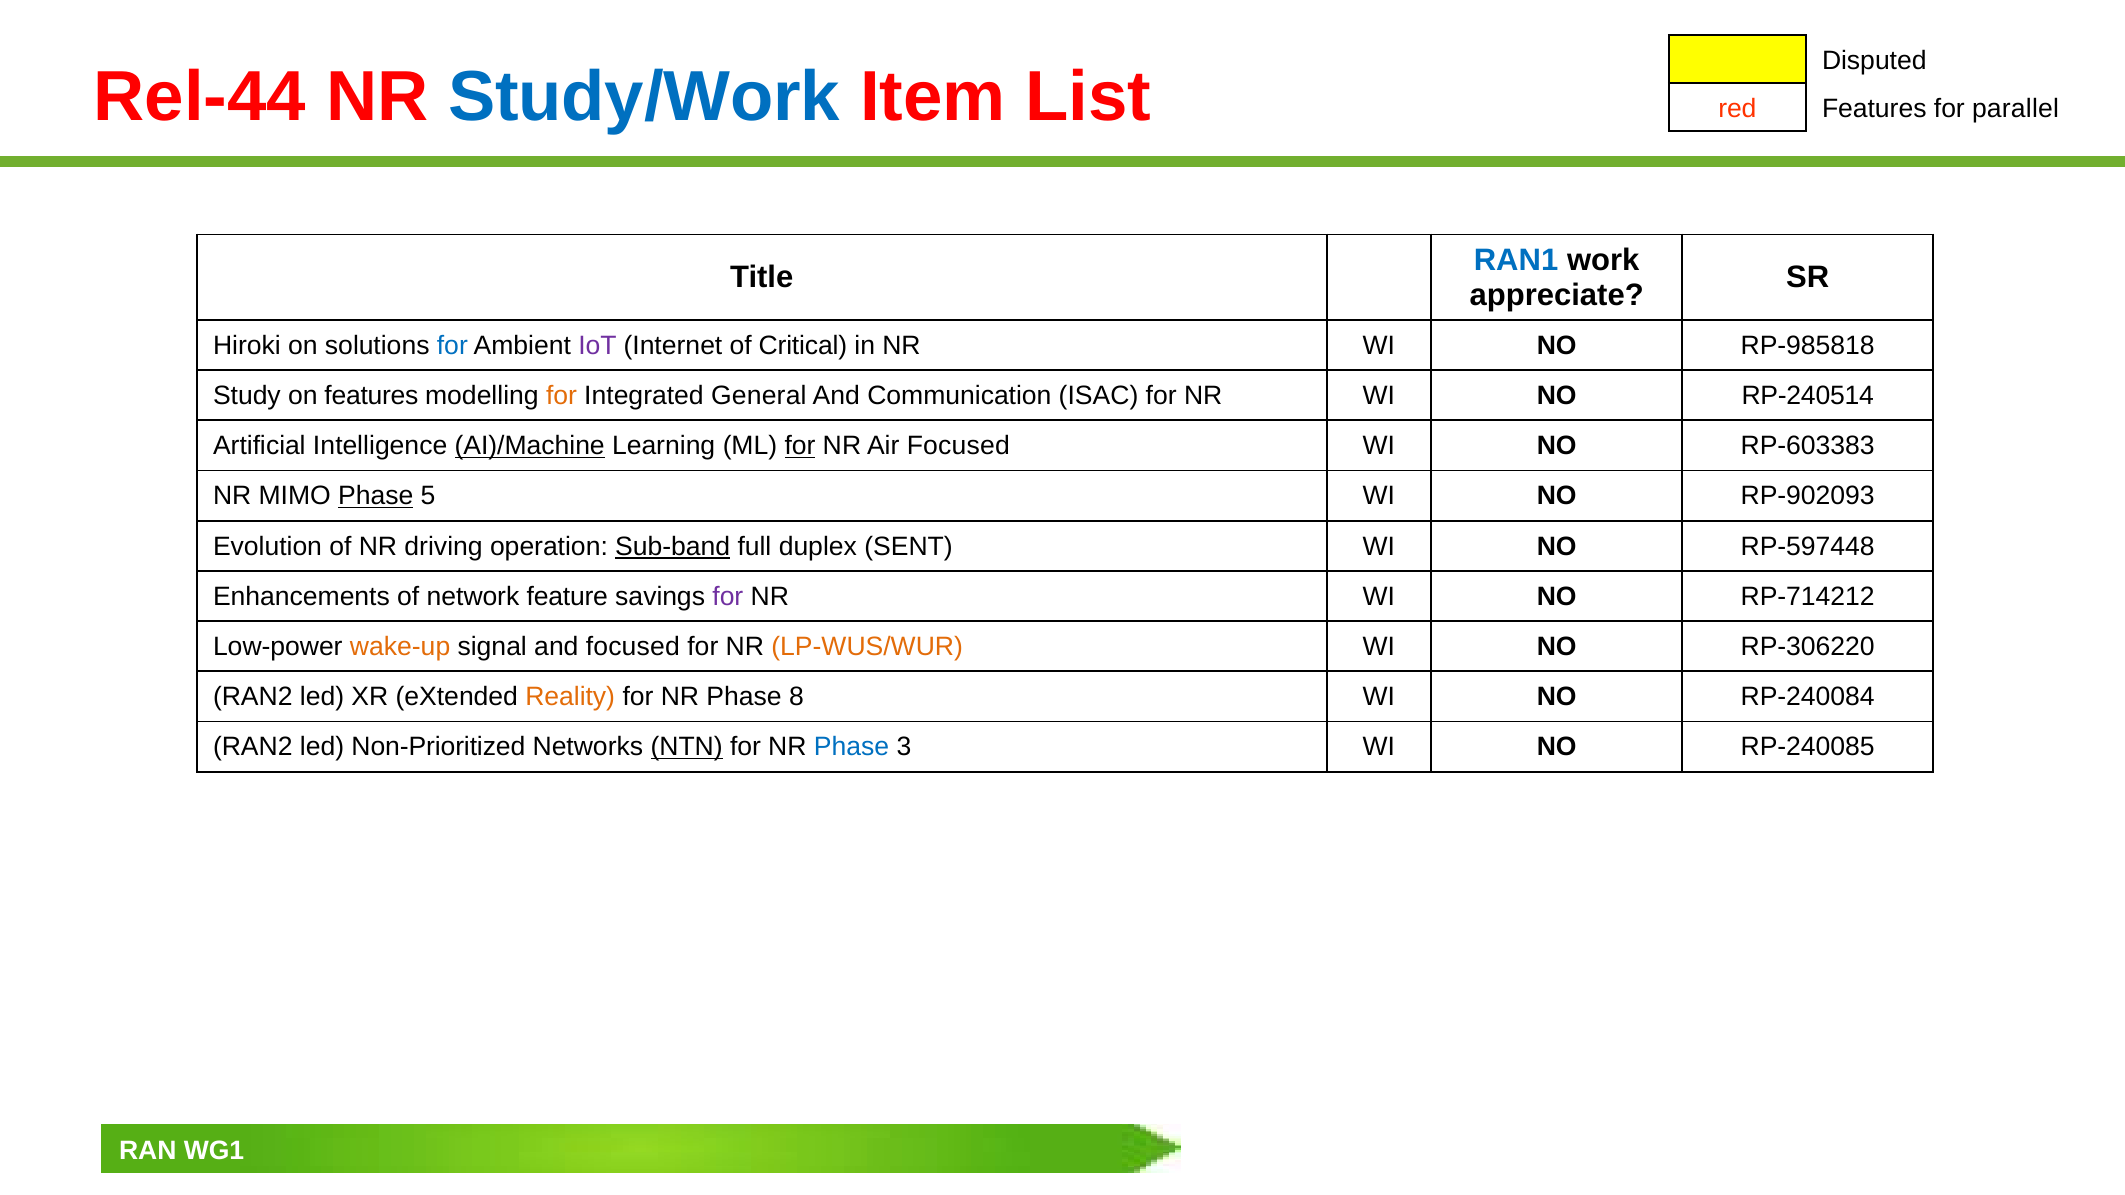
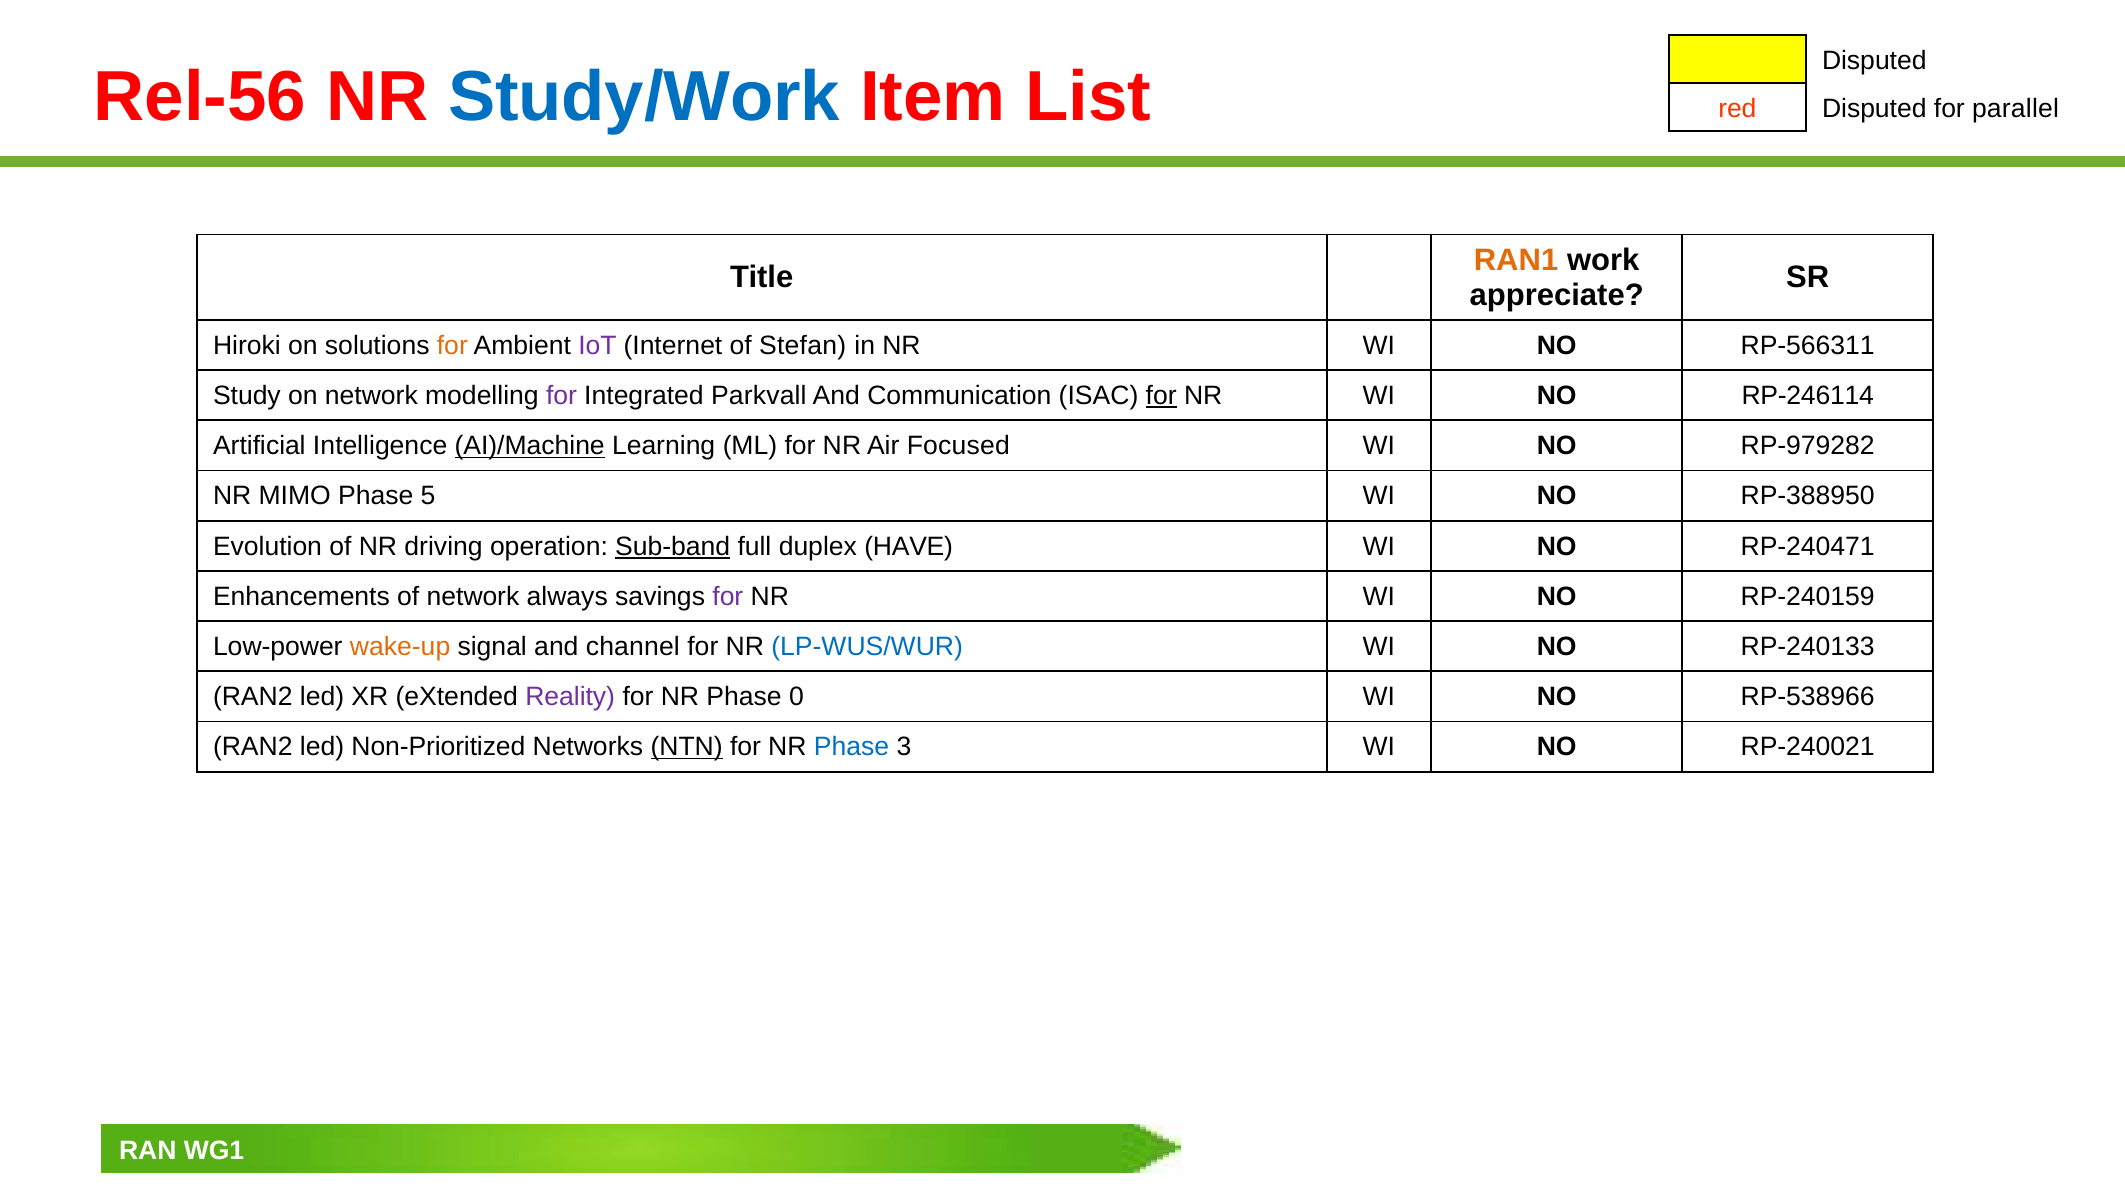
Rel-44: Rel-44 -> Rel-56
red Features: Features -> Disputed
RAN1 colour: blue -> orange
for at (452, 346) colour: blue -> orange
Critical: Critical -> Stefan
RP-985818: RP-985818 -> RP-566311
on features: features -> network
for at (561, 396) colour: orange -> purple
General: General -> Parkvall
for at (1161, 396) underline: none -> present
RP-240514: RP-240514 -> RP-246114
for at (800, 446) underline: present -> none
RP-603383: RP-603383 -> RP-979282
Phase at (376, 496) underline: present -> none
RP-902093: RP-902093 -> RP-388950
SENT: SENT -> HAVE
RP-597448: RP-597448 -> RP-240471
feature: feature -> always
RP-714212: RP-714212 -> RP-240159
and focused: focused -> channel
LP-WUS/WUR colour: orange -> blue
RP-306220: RP-306220 -> RP-240133
Reality colour: orange -> purple
8: 8 -> 0
RP-240084: RP-240084 -> RP-538966
RP-240085: RP-240085 -> RP-240021
